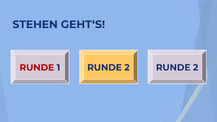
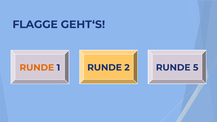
STEHEN: STEHEN -> FLAGGE
RUNDE at (37, 68) colour: red -> orange
1 RUNDE 2: 2 -> 5
